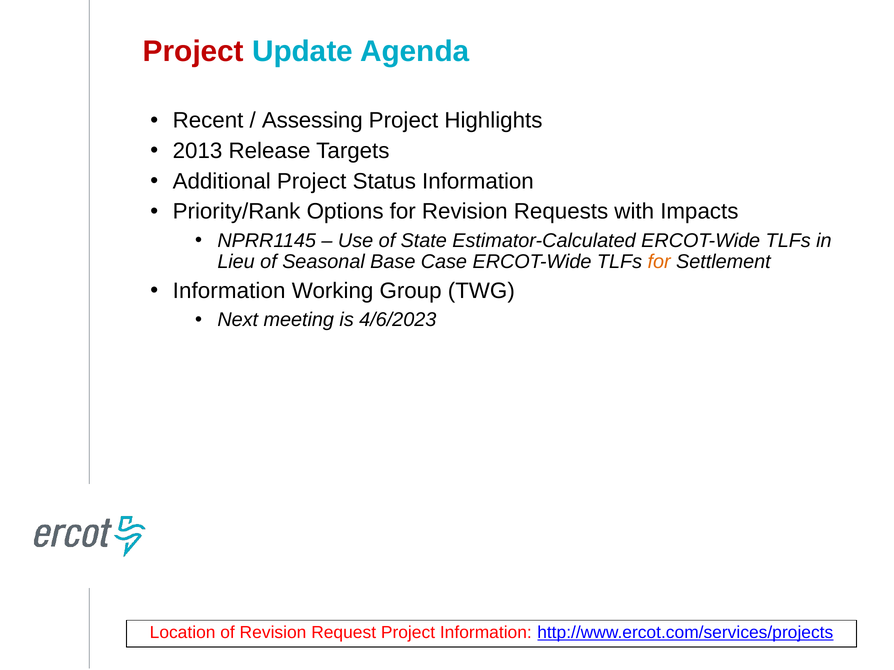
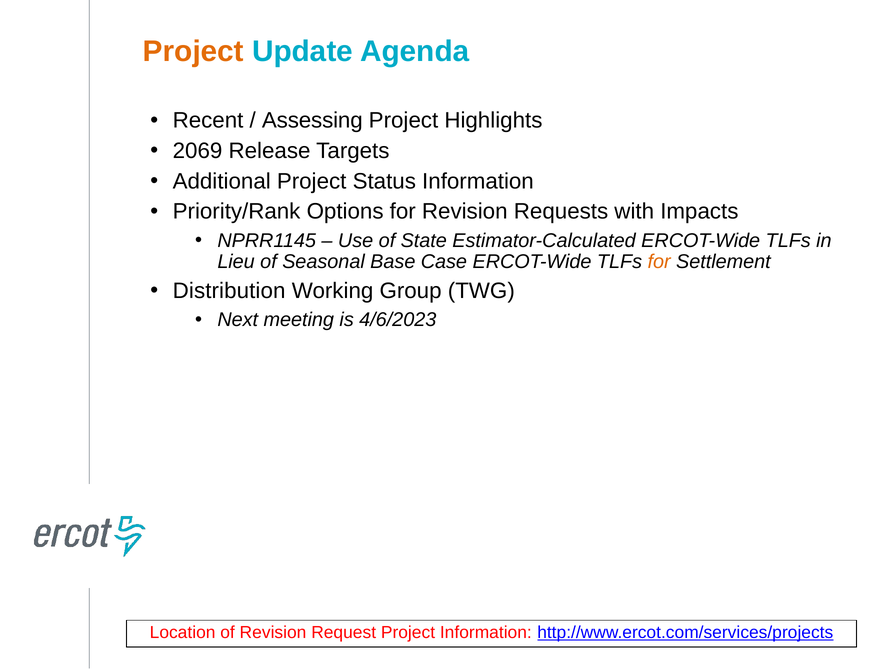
Project at (193, 52) colour: red -> orange
2013: 2013 -> 2069
Information at (229, 291): Information -> Distribution
